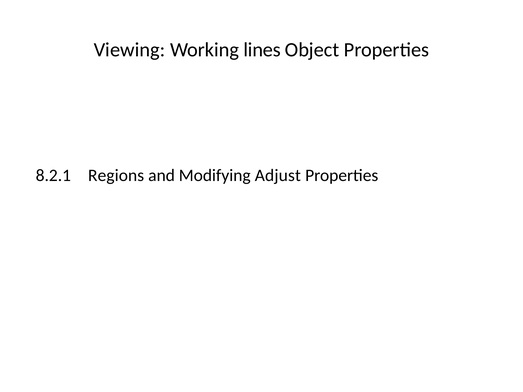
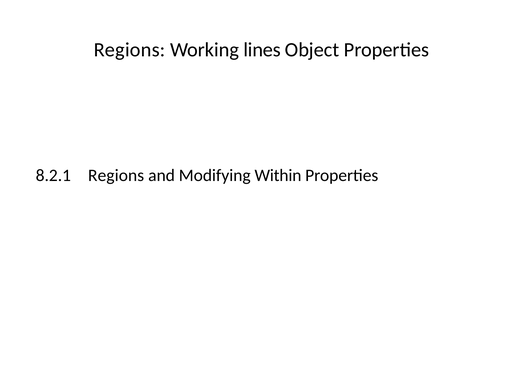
Viewing at (130, 50): Viewing -> Regions
Adjust: Adjust -> Within
